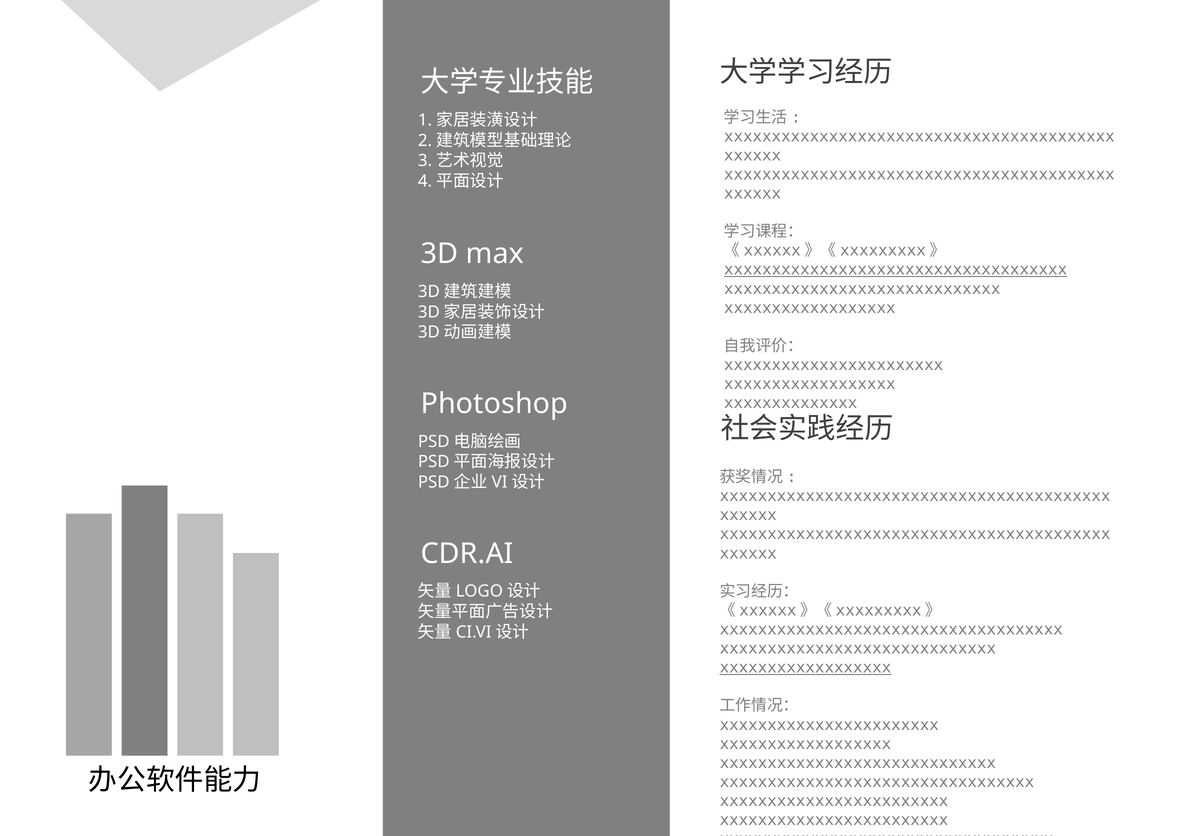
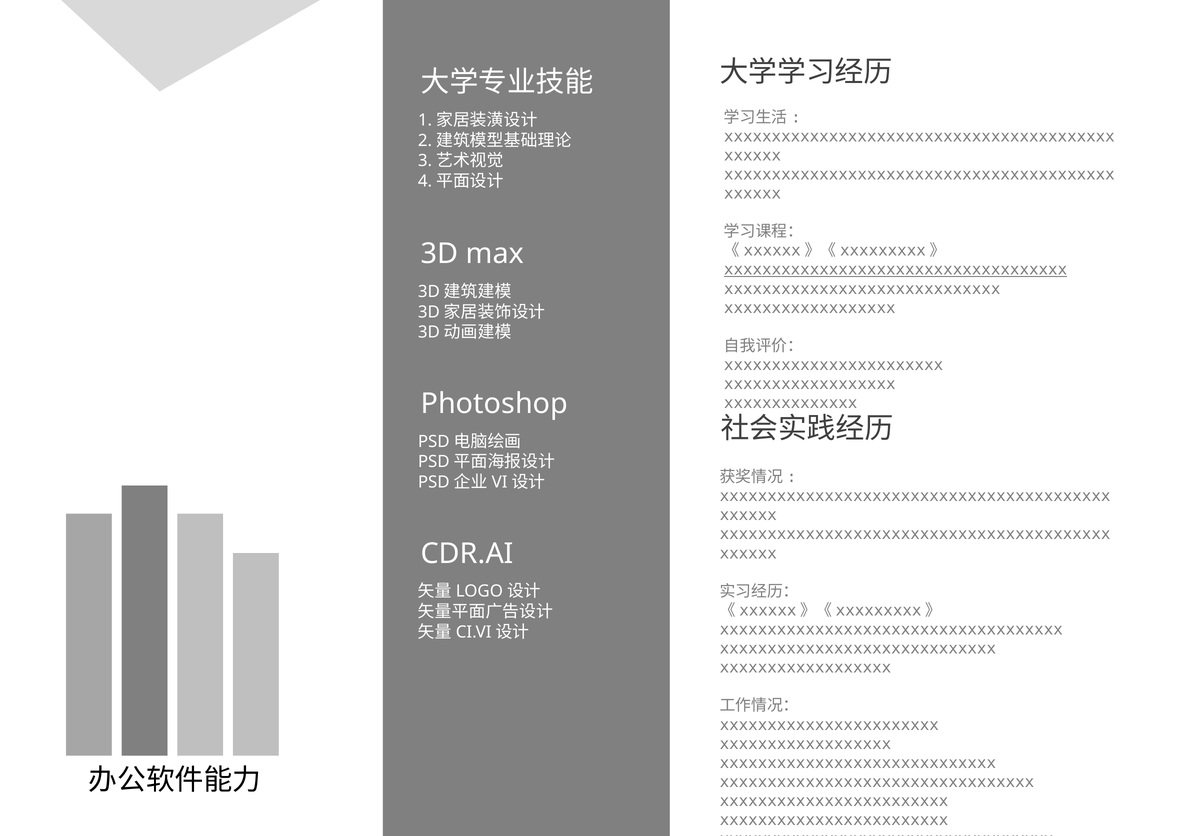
xxxxxxxxxxxxxxxxxx at (805, 667) underline: present -> none
